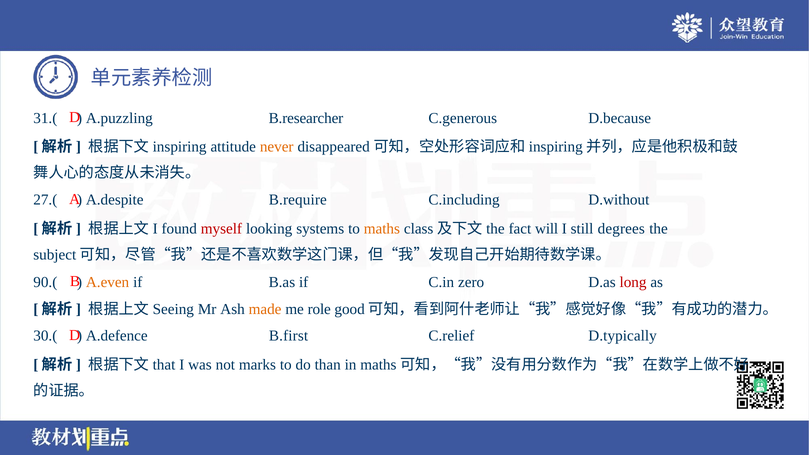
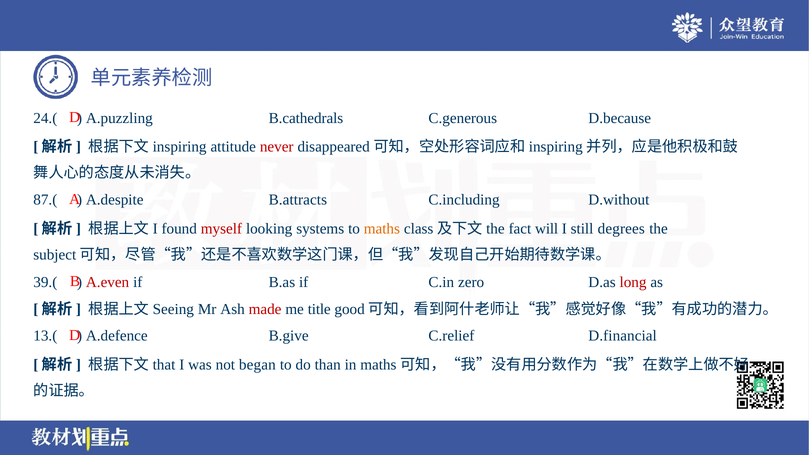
31.(: 31.( -> 24.(
B.researcher: B.researcher -> B.cathedrals
never colour: orange -> red
27.(: 27.( -> 87.(
B.require: B.require -> B.attracts
90.(: 90.( -> 39.(
A.even colour: orange -> red
made colour: orange -> red
role: role -> title
30.(: 30.( -> 13.(
B.first: B.first -> B.give
D.typically: D.typically -> D.financial
marks: marks -> began
